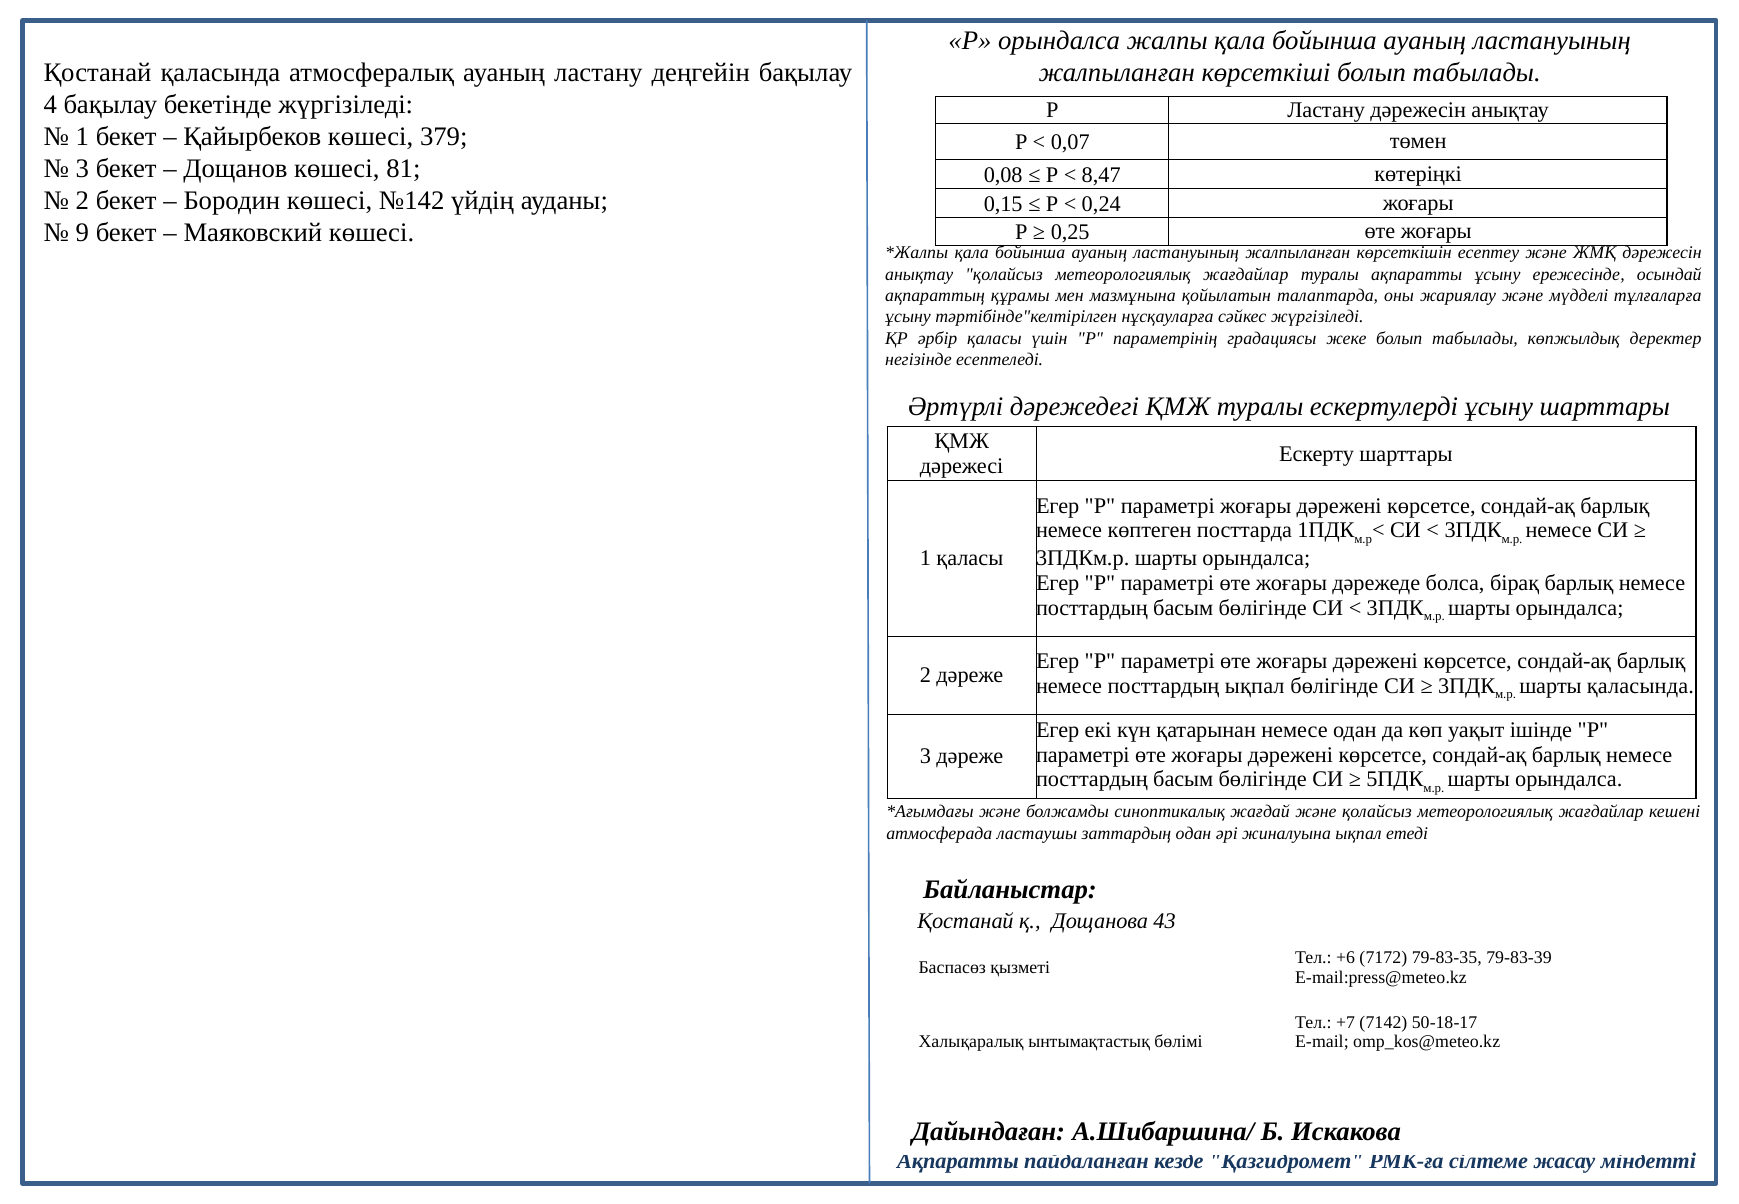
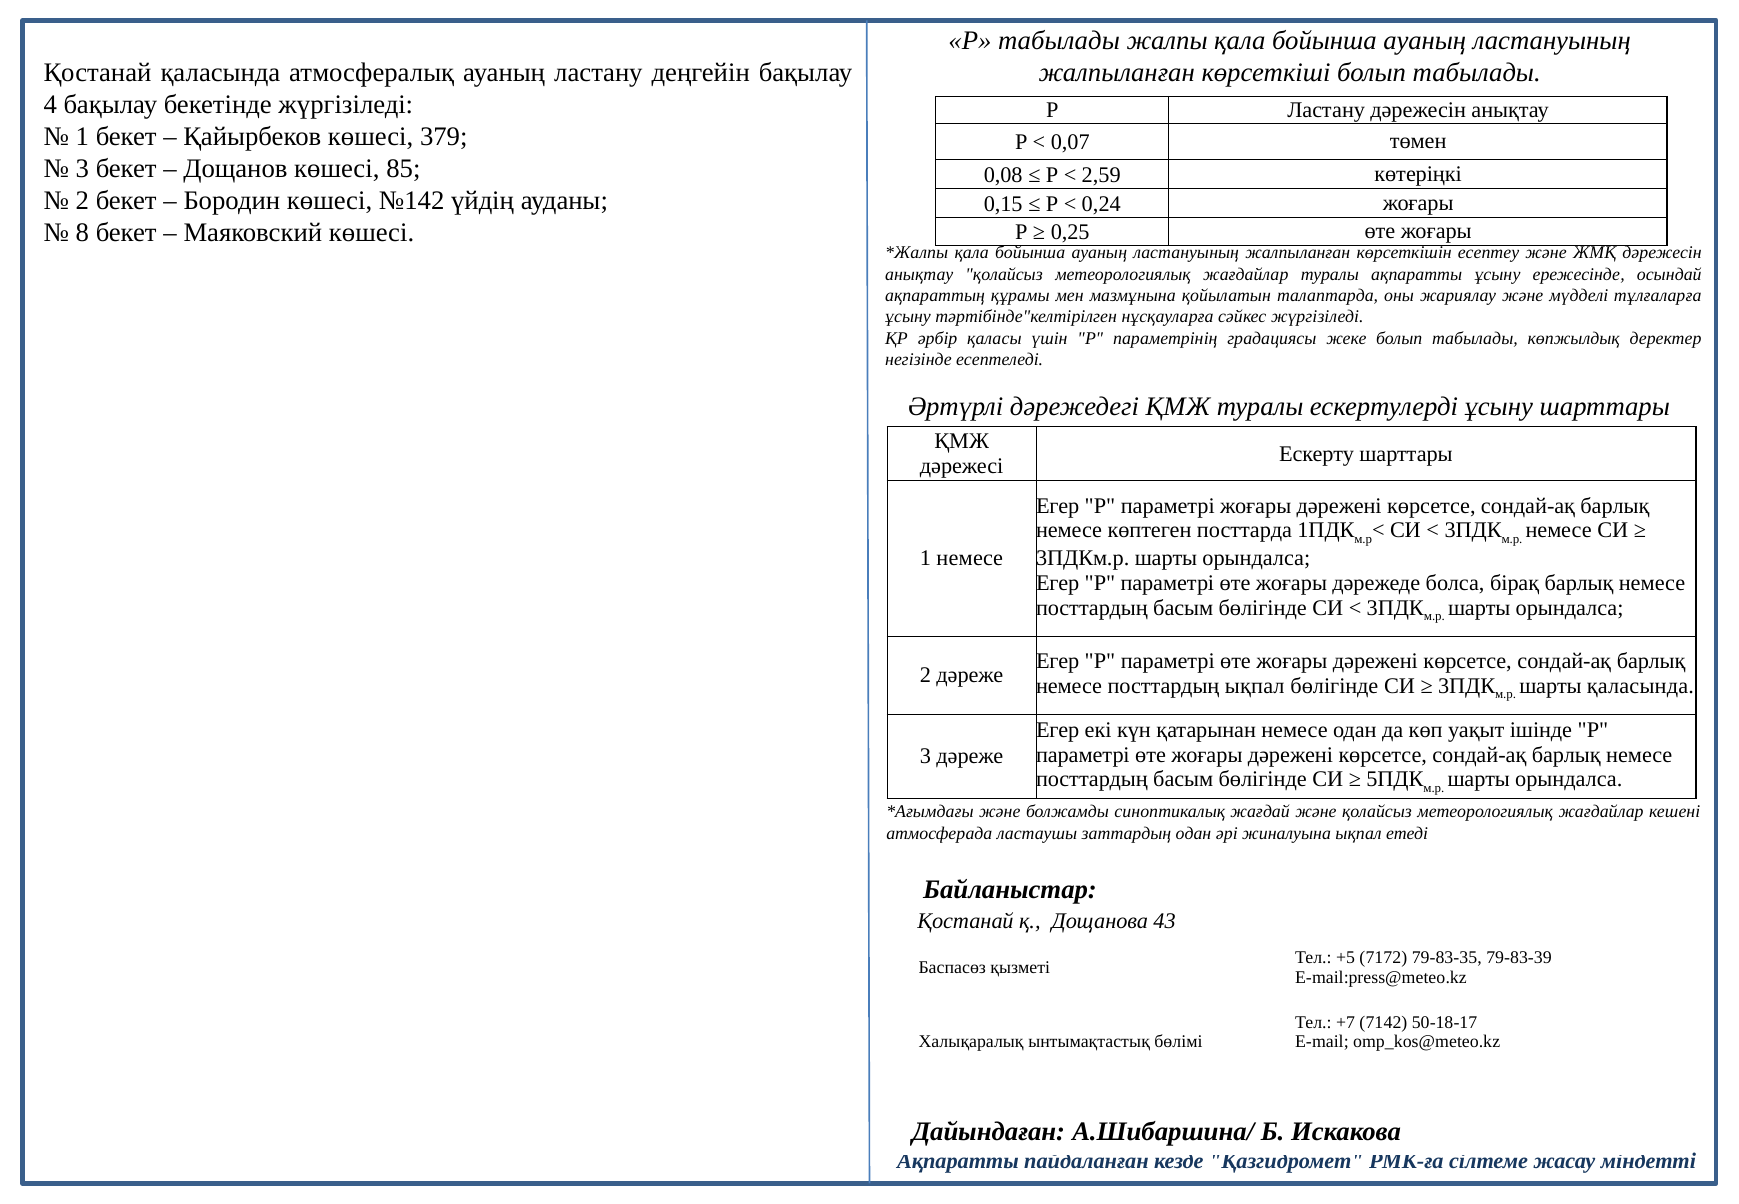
Р орындалса: орындалса -> табылады
81: 81 -> 85
8,47: 8,47 -> 2,59
9: 9 -> 8
1 қаласы: қаласы -> немесе
+6: +6 -> +5
